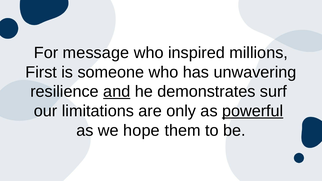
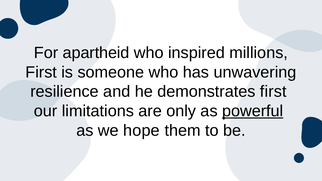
message: message -> apartheid
and underline: present -> none
demonstrates surf: surf -> first
